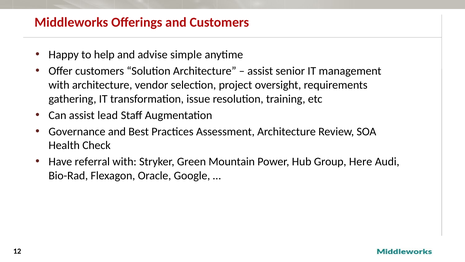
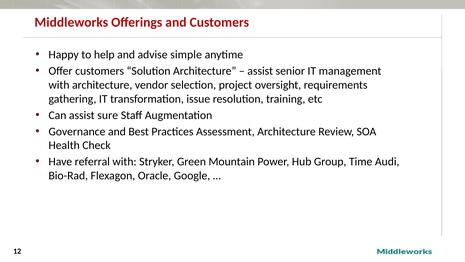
lead: lead -> sure
Here: Here -> Time
